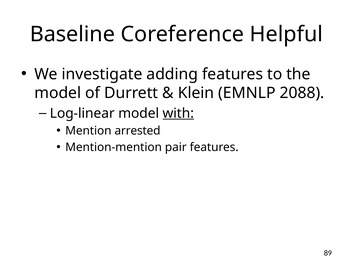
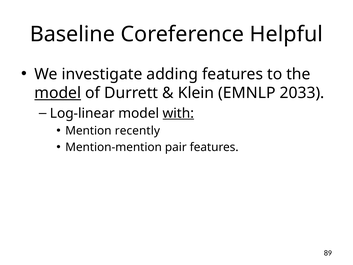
model at (58, 93) underline: none -> present
2088: 2088 -> 2033
arrested: arrested -> recently
